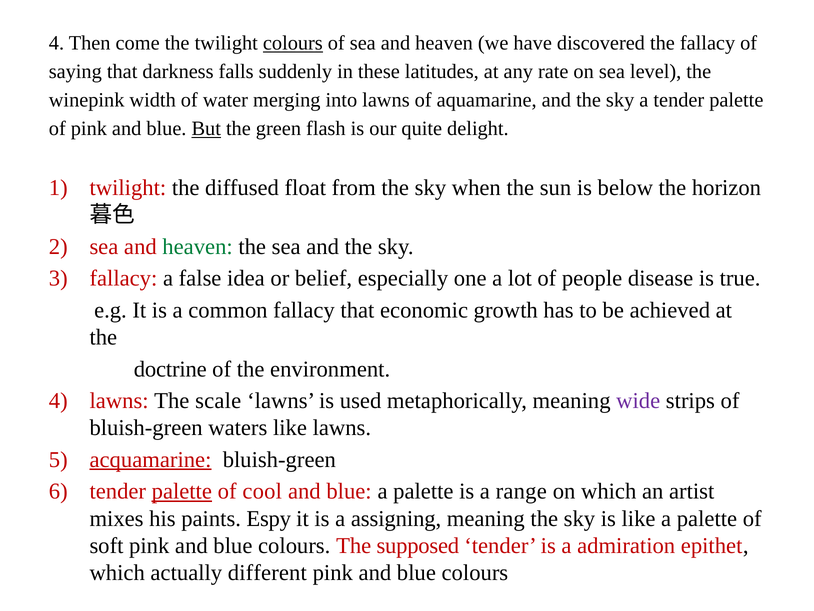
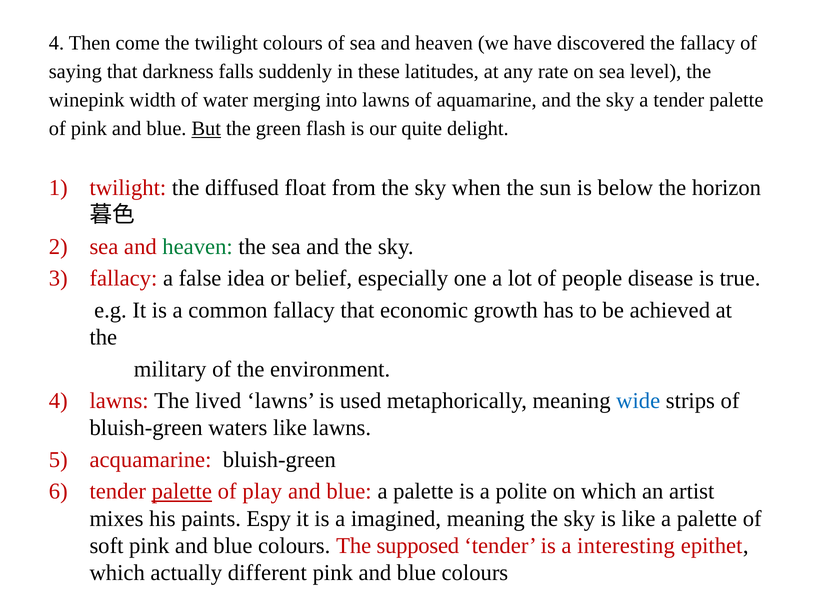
colours at (293, 43) underline: present -> none
doctrine: doctrine -> military
scale: scale -> lived
wide colour: purple -> blue
acquamarine underline: present -> none
cool: cool -> play
range: range -> polite
assigning: assigning -> imagined
admiration: admiration -> interesting
